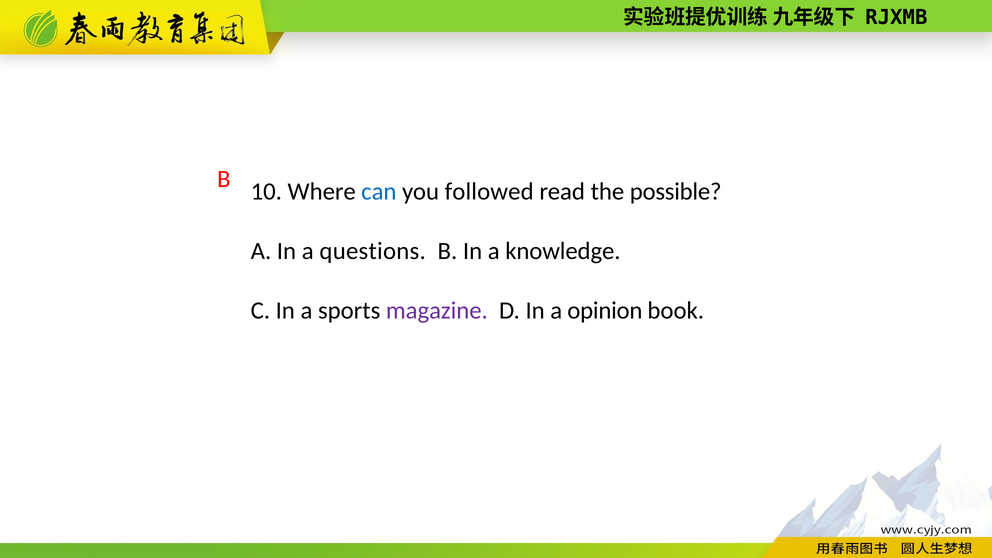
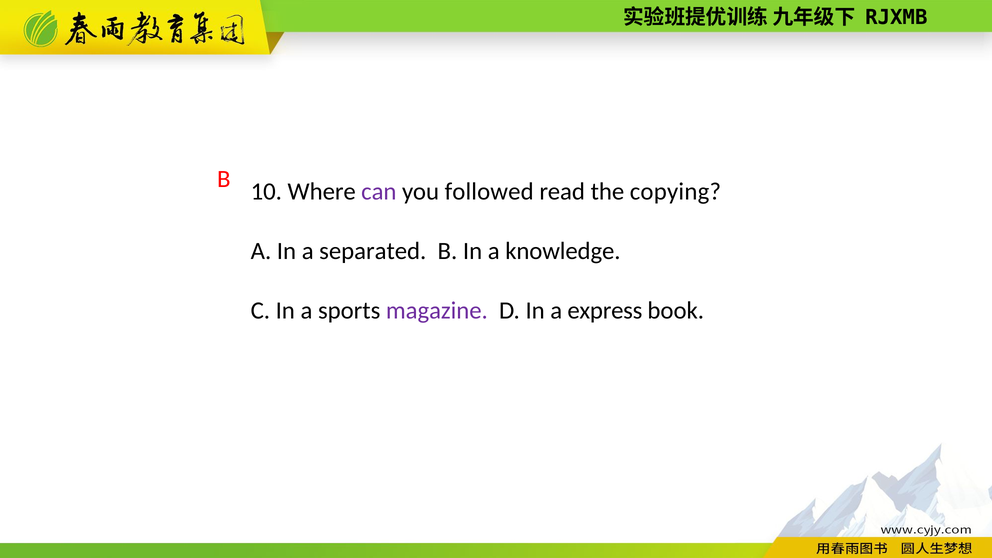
can colour: blue -> purple
possible: possible -> copying
questions: questions -> separated
opinion: opinion -> express
